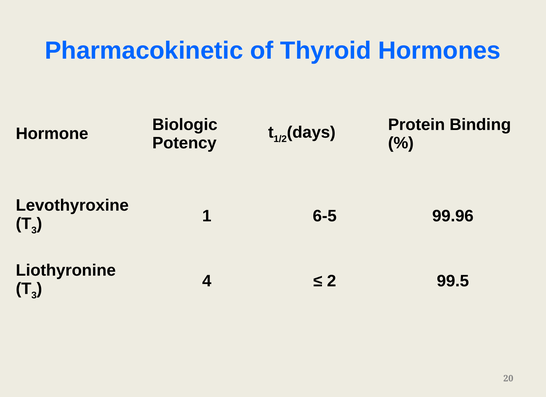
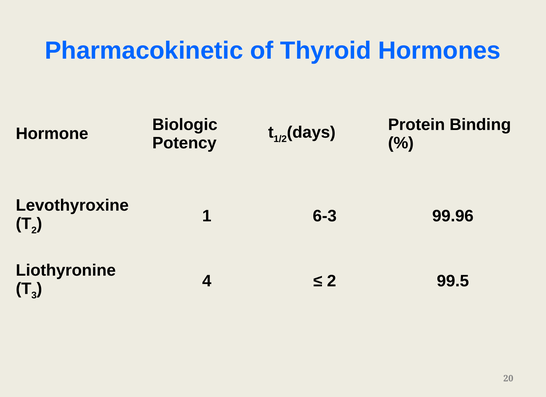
3 at (34, 230): 3 -> 2
6-5: 6-5 -> 6-3
